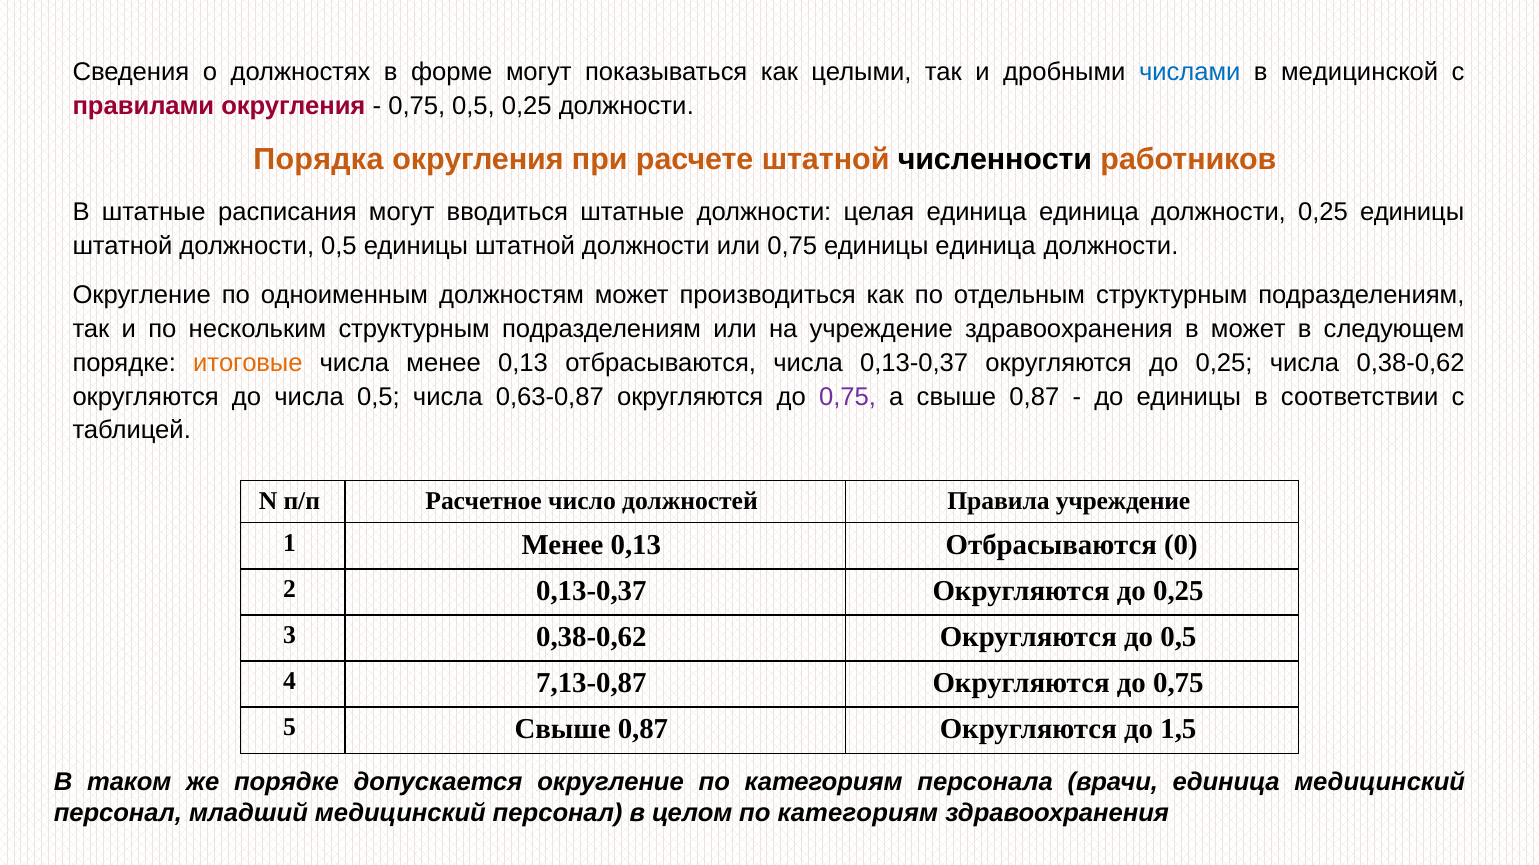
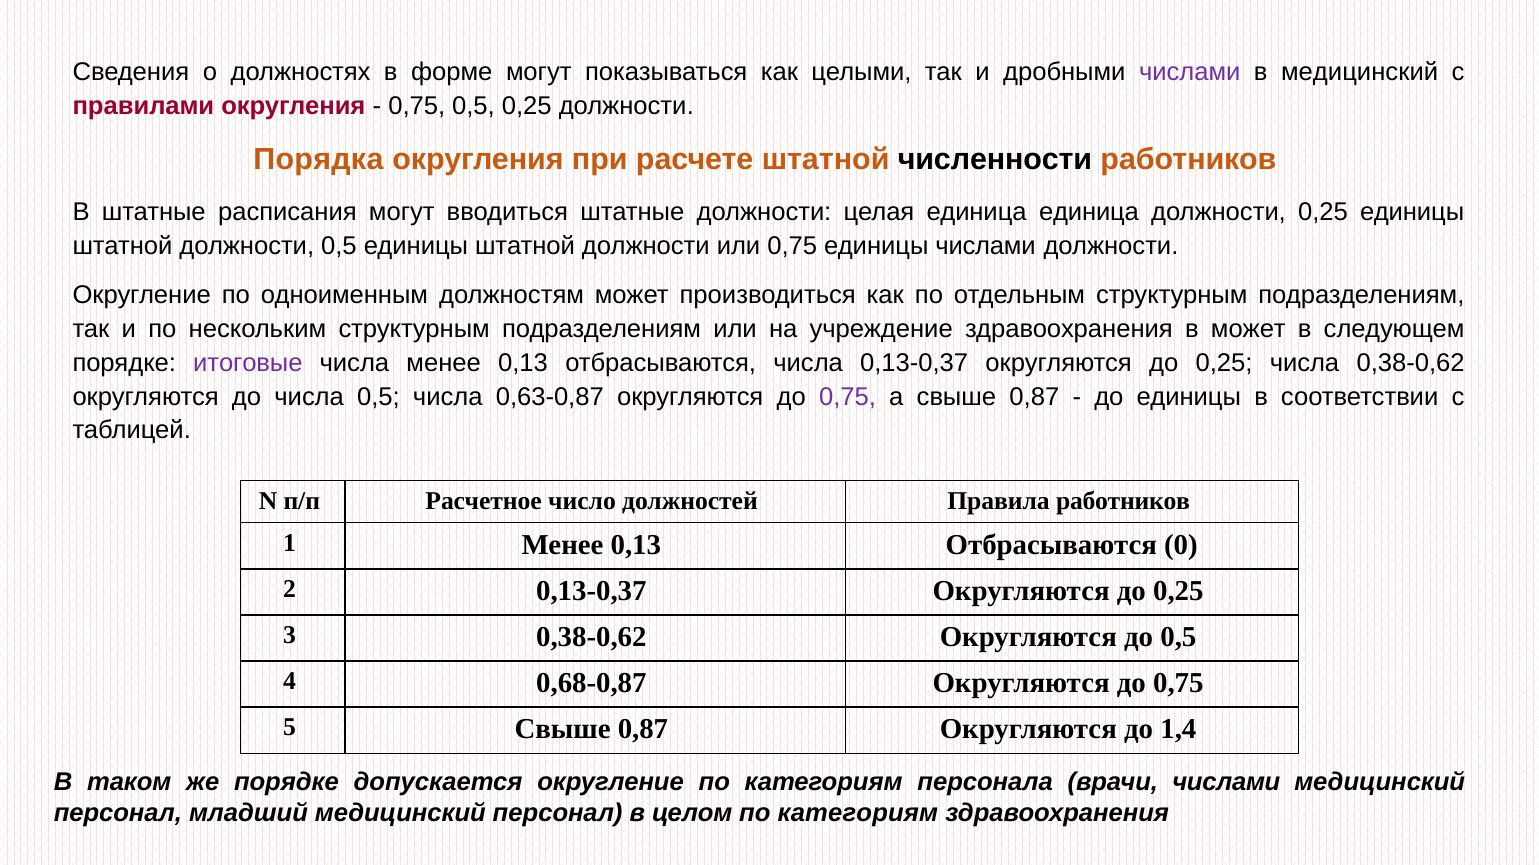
числами at (1190, 72) colour: blue -> purple
в медицинской: медицинской -> медицинский
единицы единица: единица -> числами
итоговые colour: orange -> purple
Правила учреждение: учреждение -> работников
7,13-0,87: 7,13-0,87 -> 0,68-0,87
1,5: 1,5 -> 1,4
врачи единица: единица -> числами
